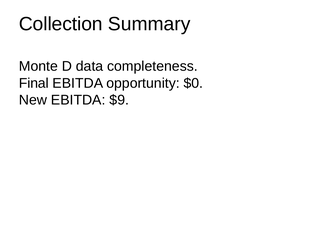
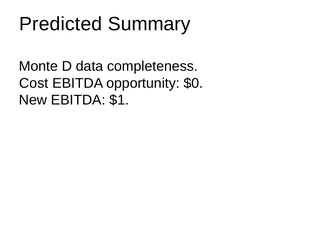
Collection: Collection -> Predicted
Final: Final -> Cost
$9: $9 -> $1
